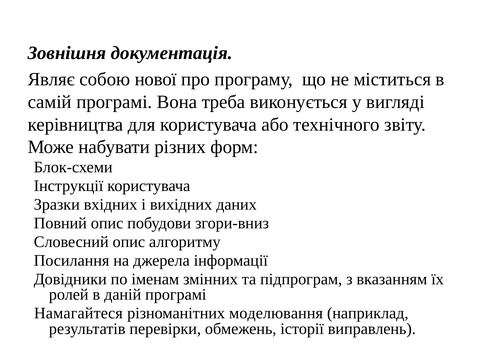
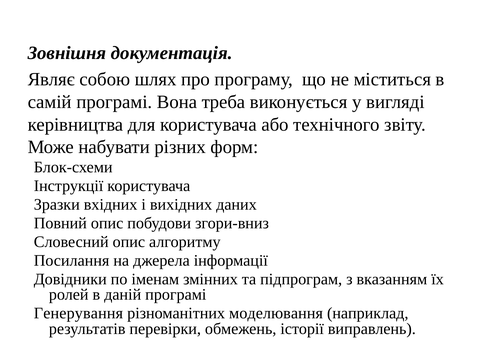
нової: нової -> шлях
Намагайтеся: Намагайтеся -> Генерування
